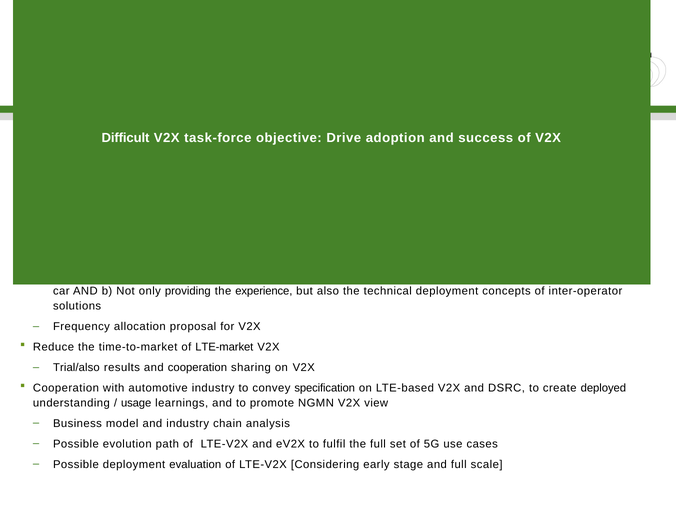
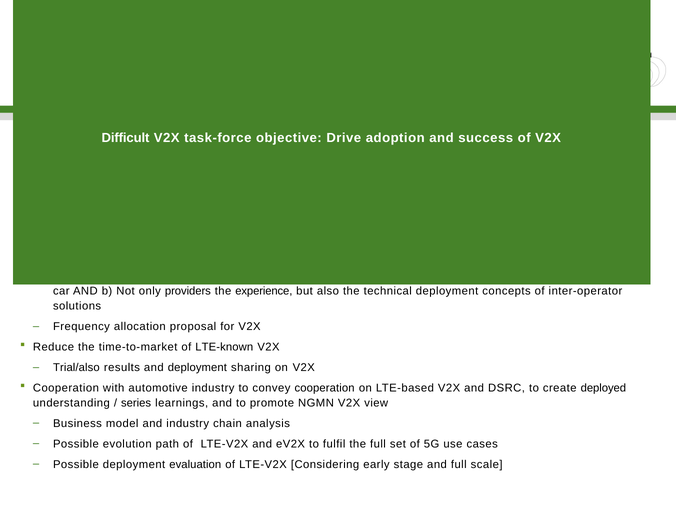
providing: providing -> providers
LTE-market: LTE-market -> LTE-known
and cooperation: cooperation -> deployment
convey specification: specification -> cooperation
usage: usage -> series
